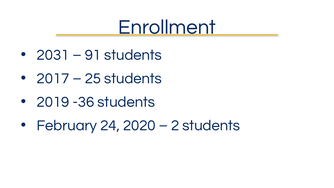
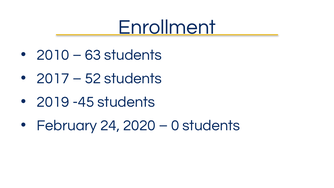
2031: 2031 -> 2010
91: 91 -> 63
25: 25 -> 52
-36: -36 -> -45
2: 2 -> 0
